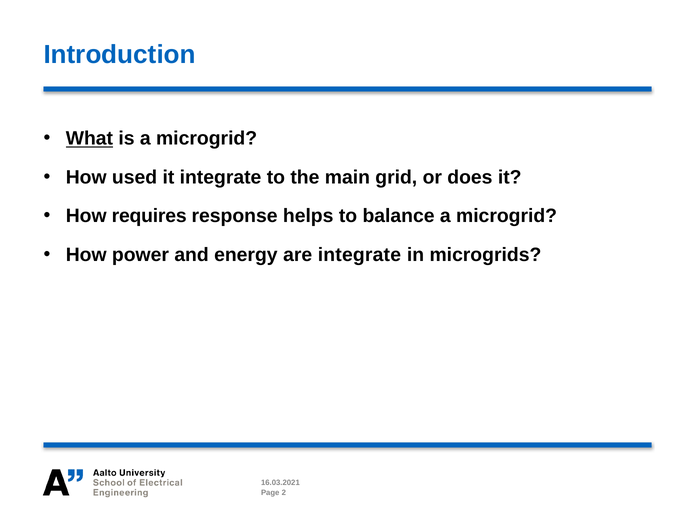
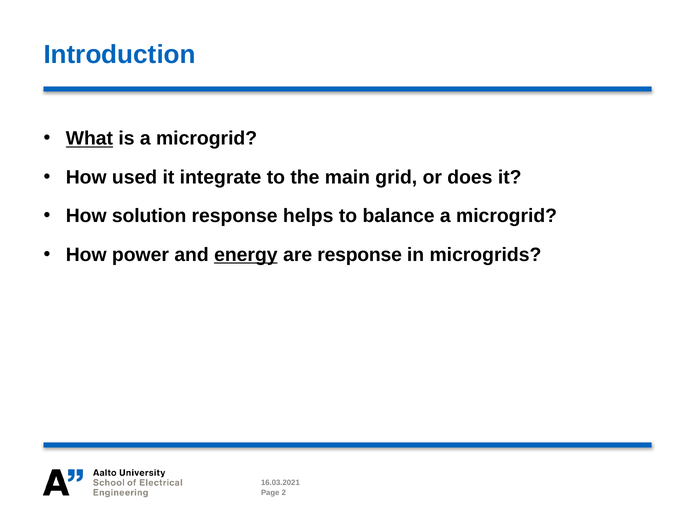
requires: requires -> solution
energy underline: none -> present
are integrate: integrate -> response
